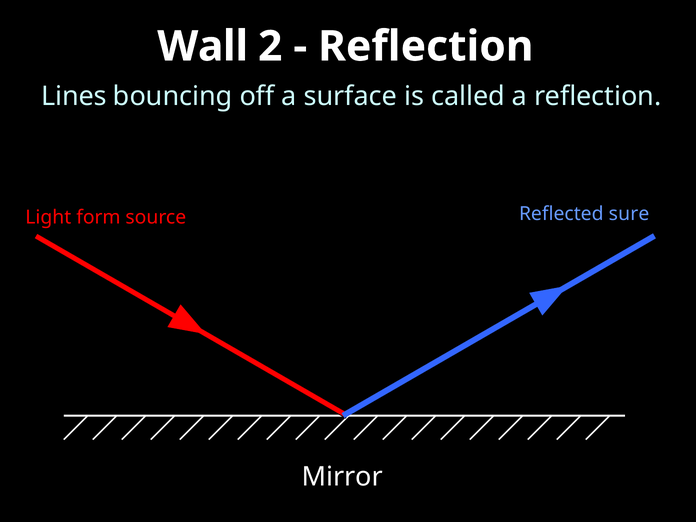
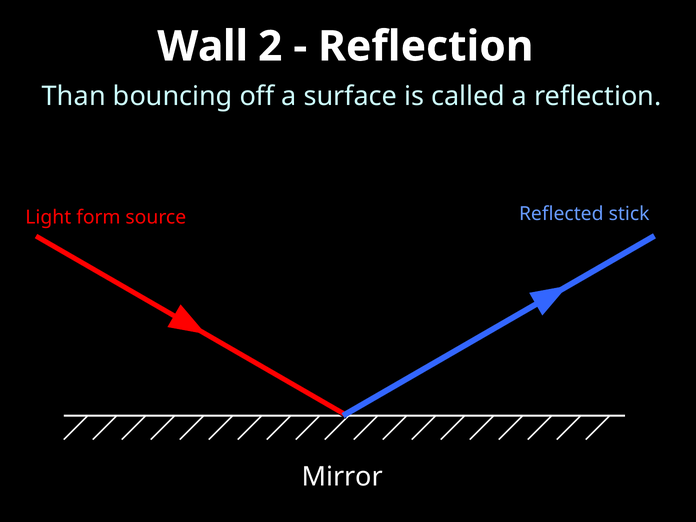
Lines: Lines -> Than
sure: sure -> stick
